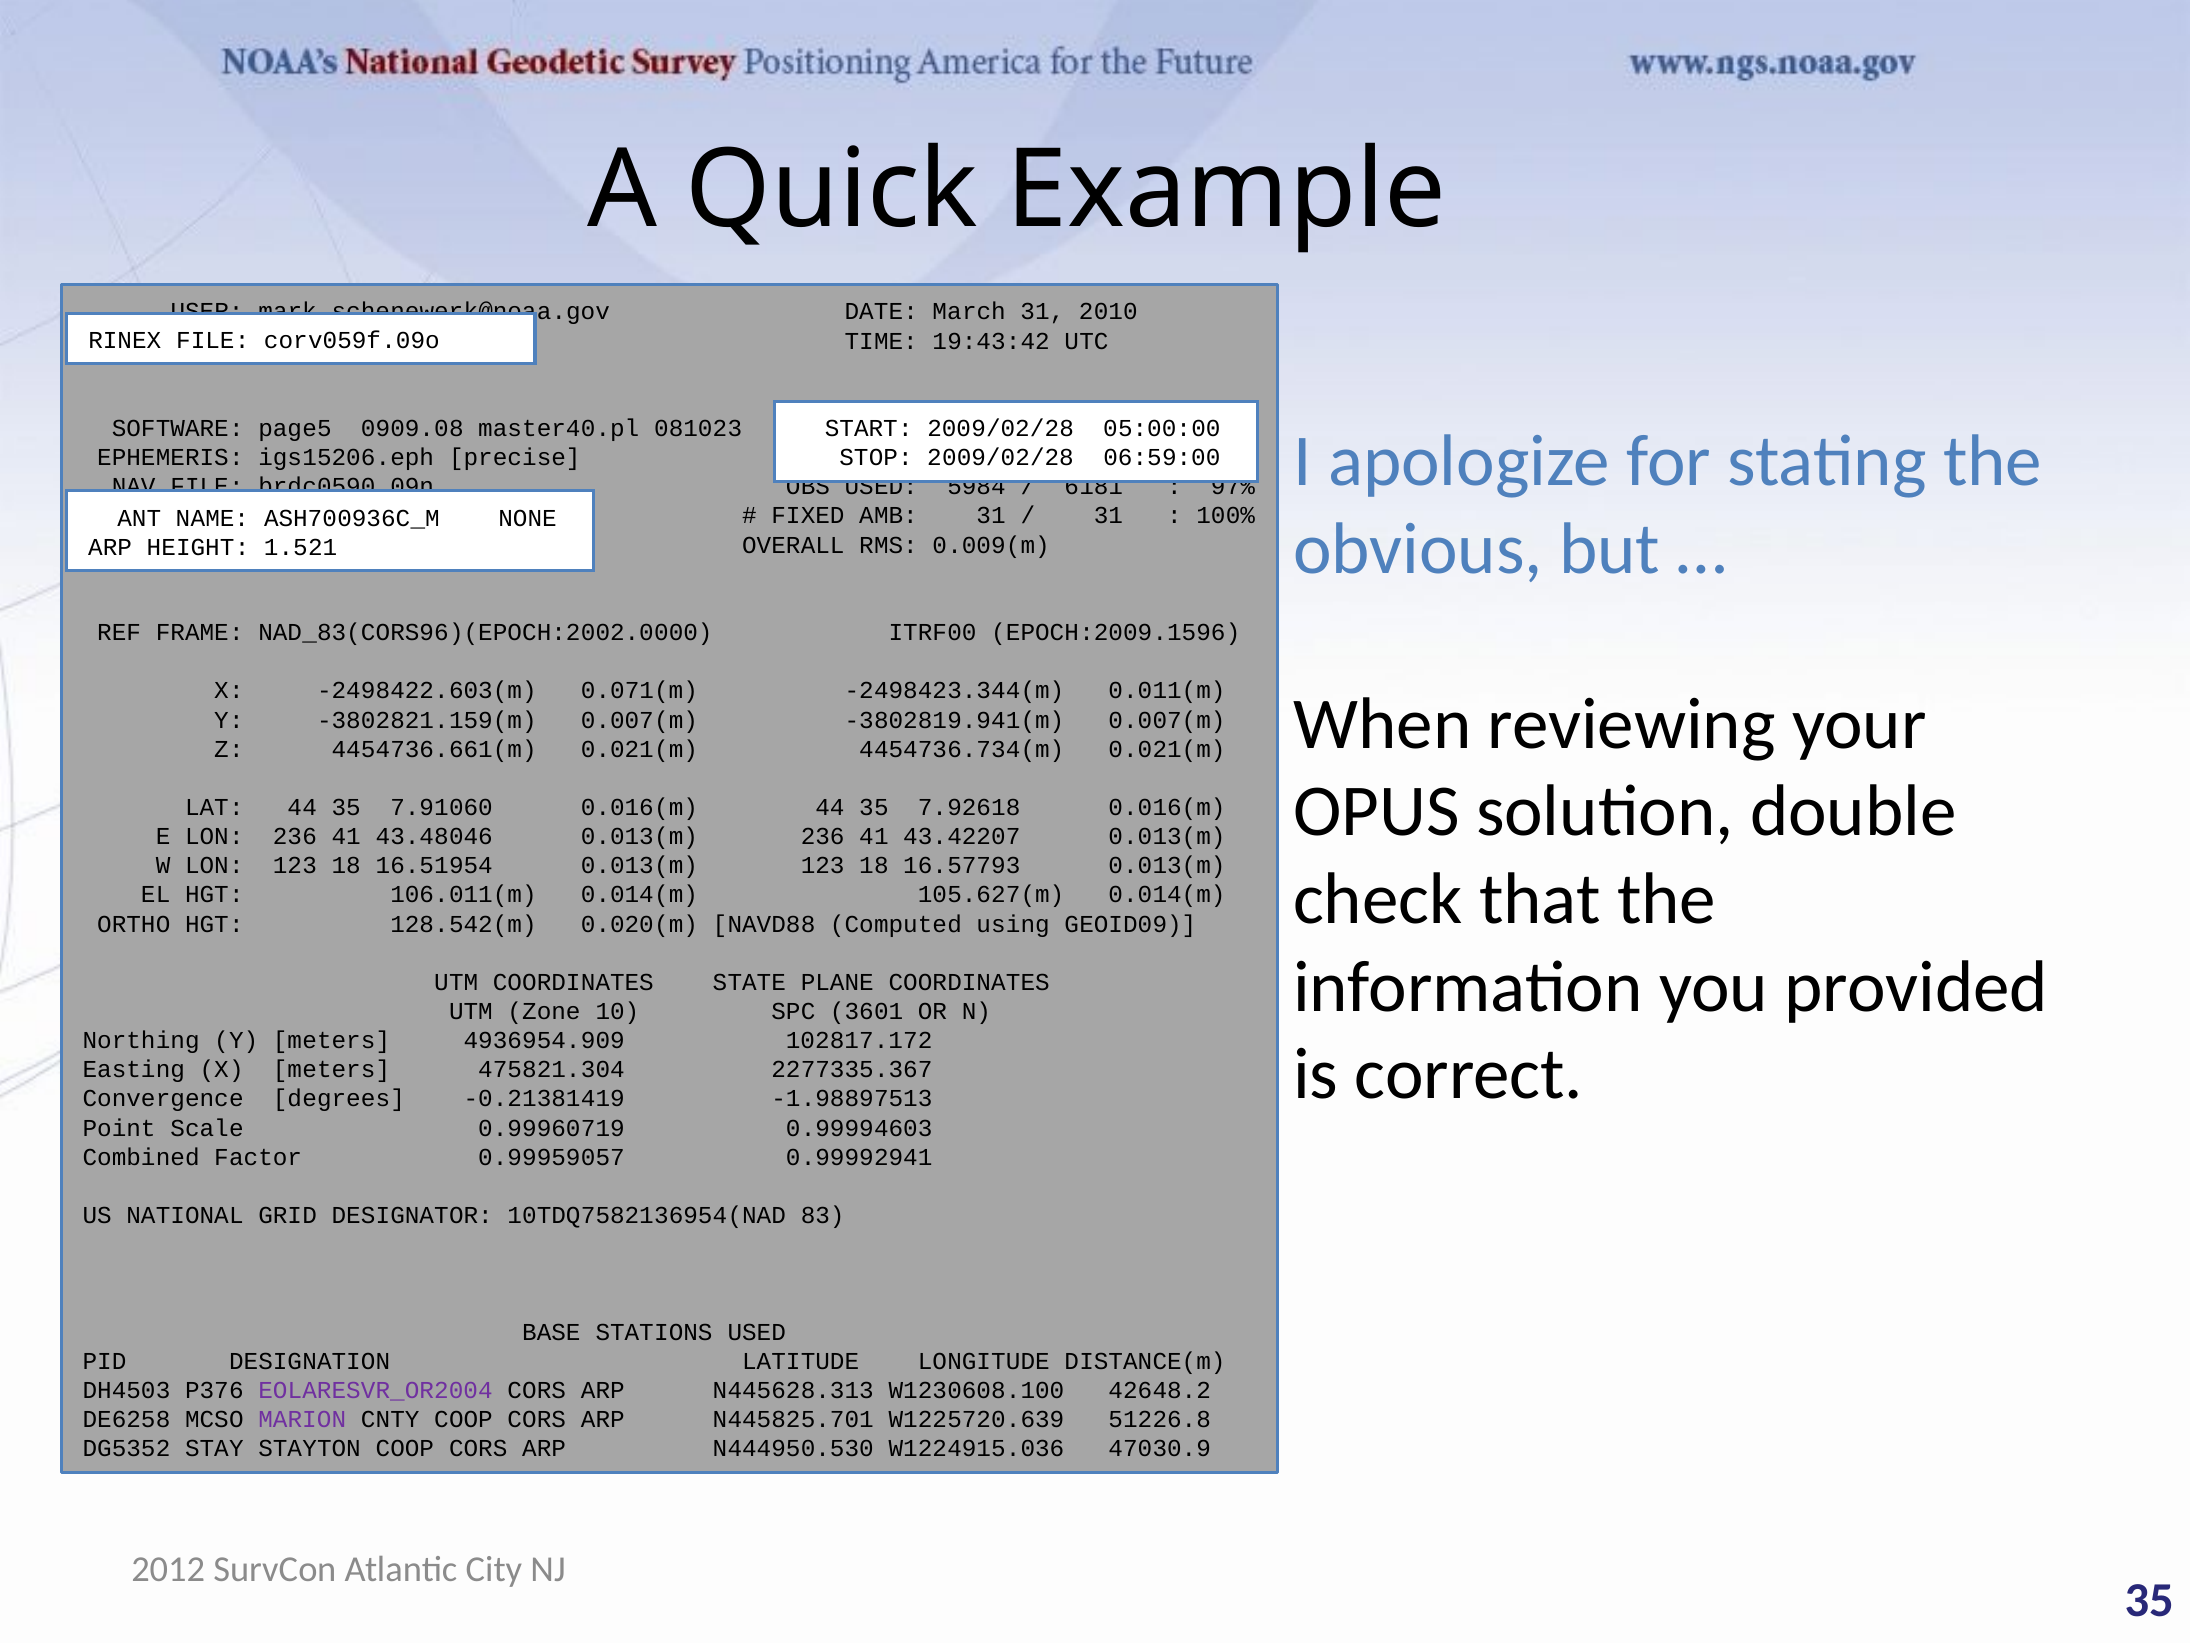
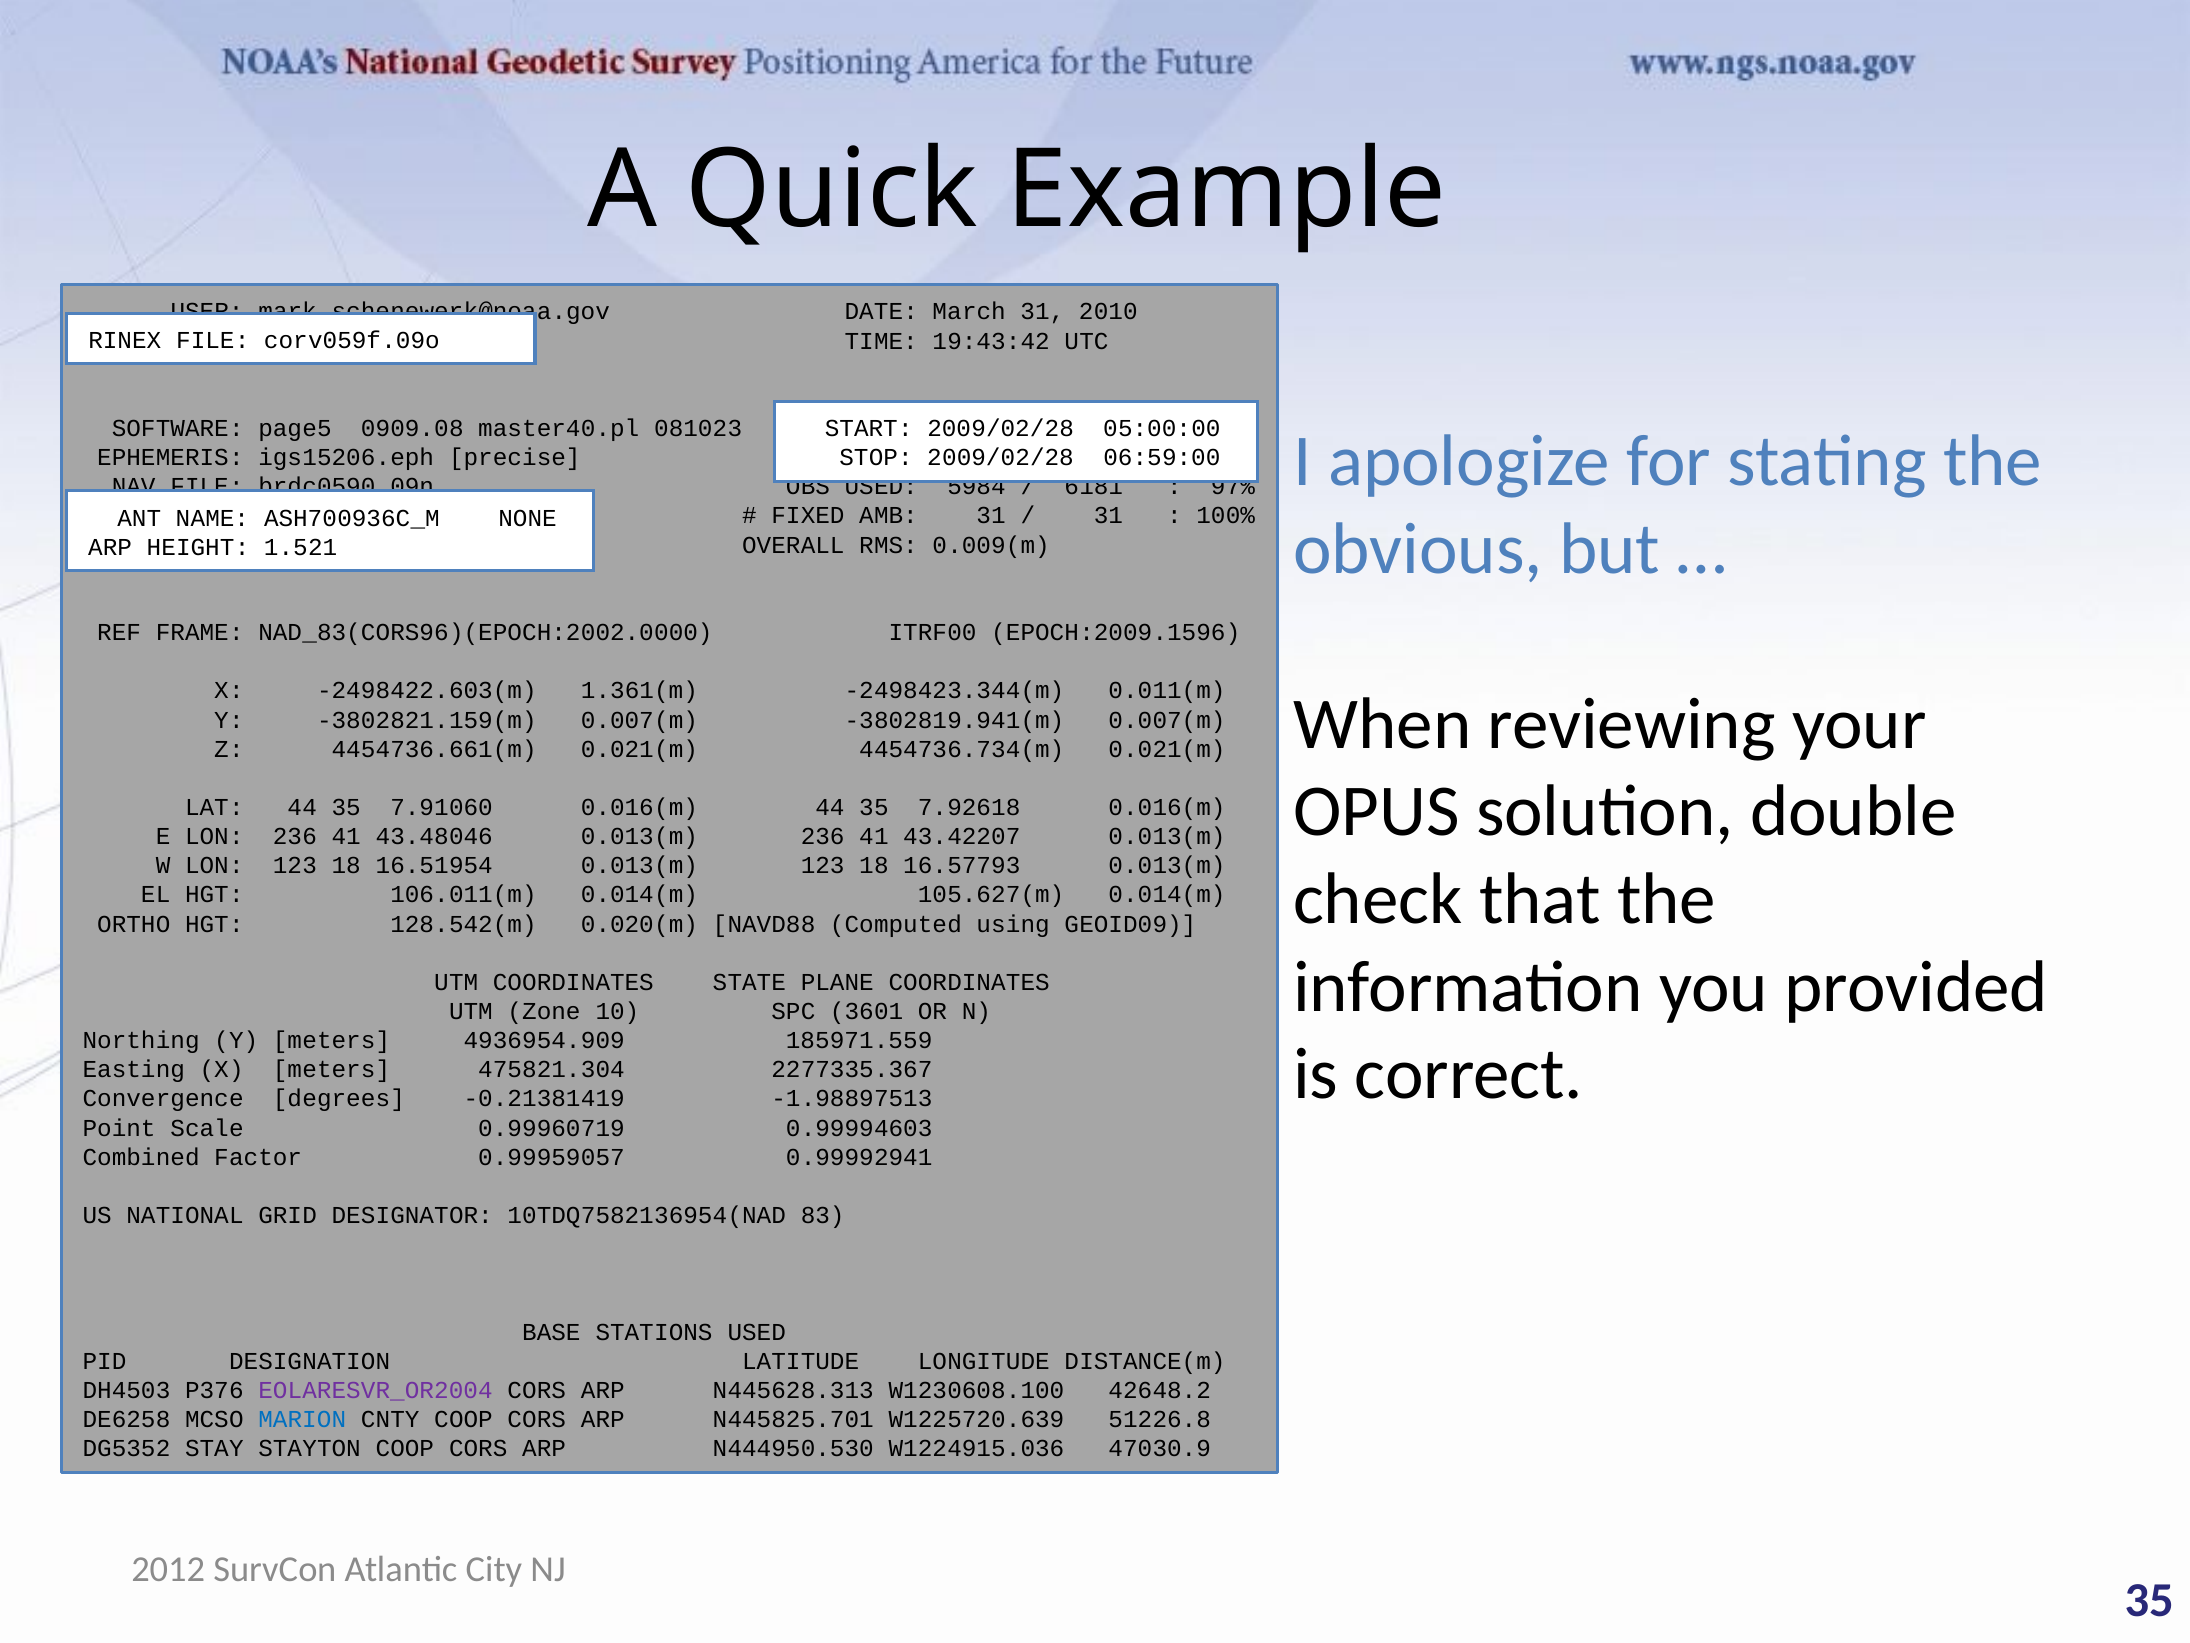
0.071(m: 0.071(m -> 1.361(m
102817.172: 102817.172 -> 185971.559
MARION colour: purple -> blue
